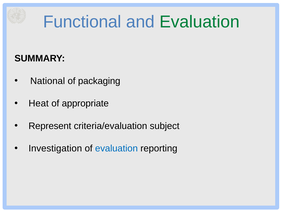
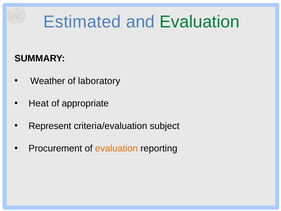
Functional: Functional -> Estimated
National: National -> Weather
packaging: packaging -> laboratory
Investigation: Investigation -> Procurement
evaluation at (116, 148) colour: blue -> orange
